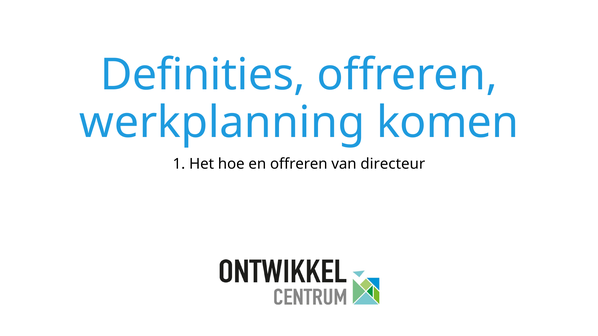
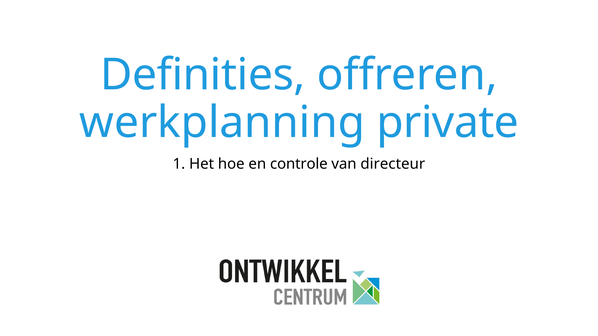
komen: komen -> private
en offreren: offreren -> controle
